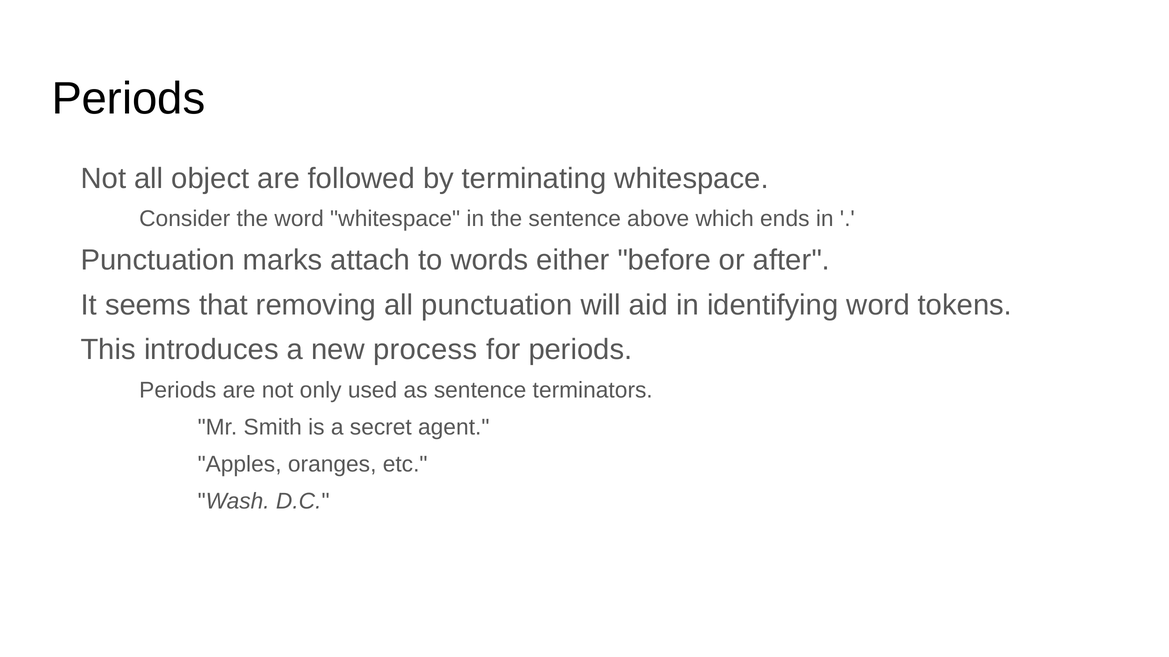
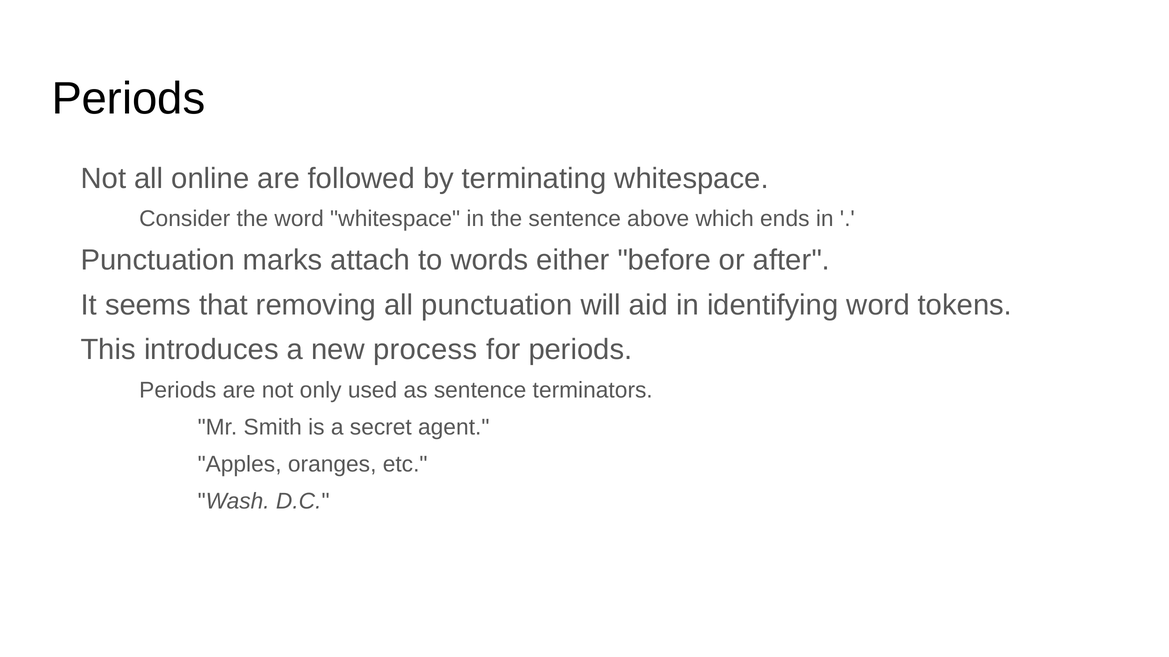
object: object -> online
